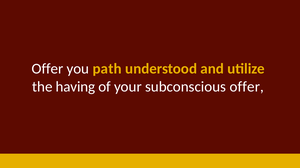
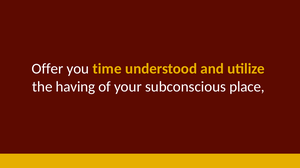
path: path -> time
subconscious offer: offer -> place
